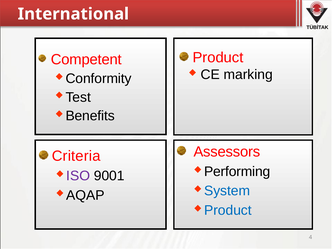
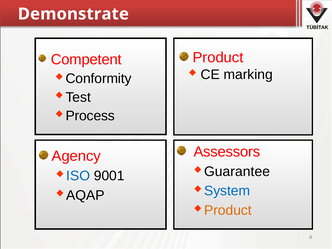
International: International -> Demonstrate
Benefits: Benefits -> Process
Criteria: Criteria -> Agency
Performing: Performing -> Guarantee
ISO colour: purple -> blue
Product at (228, 210) colour: blue -> orange
